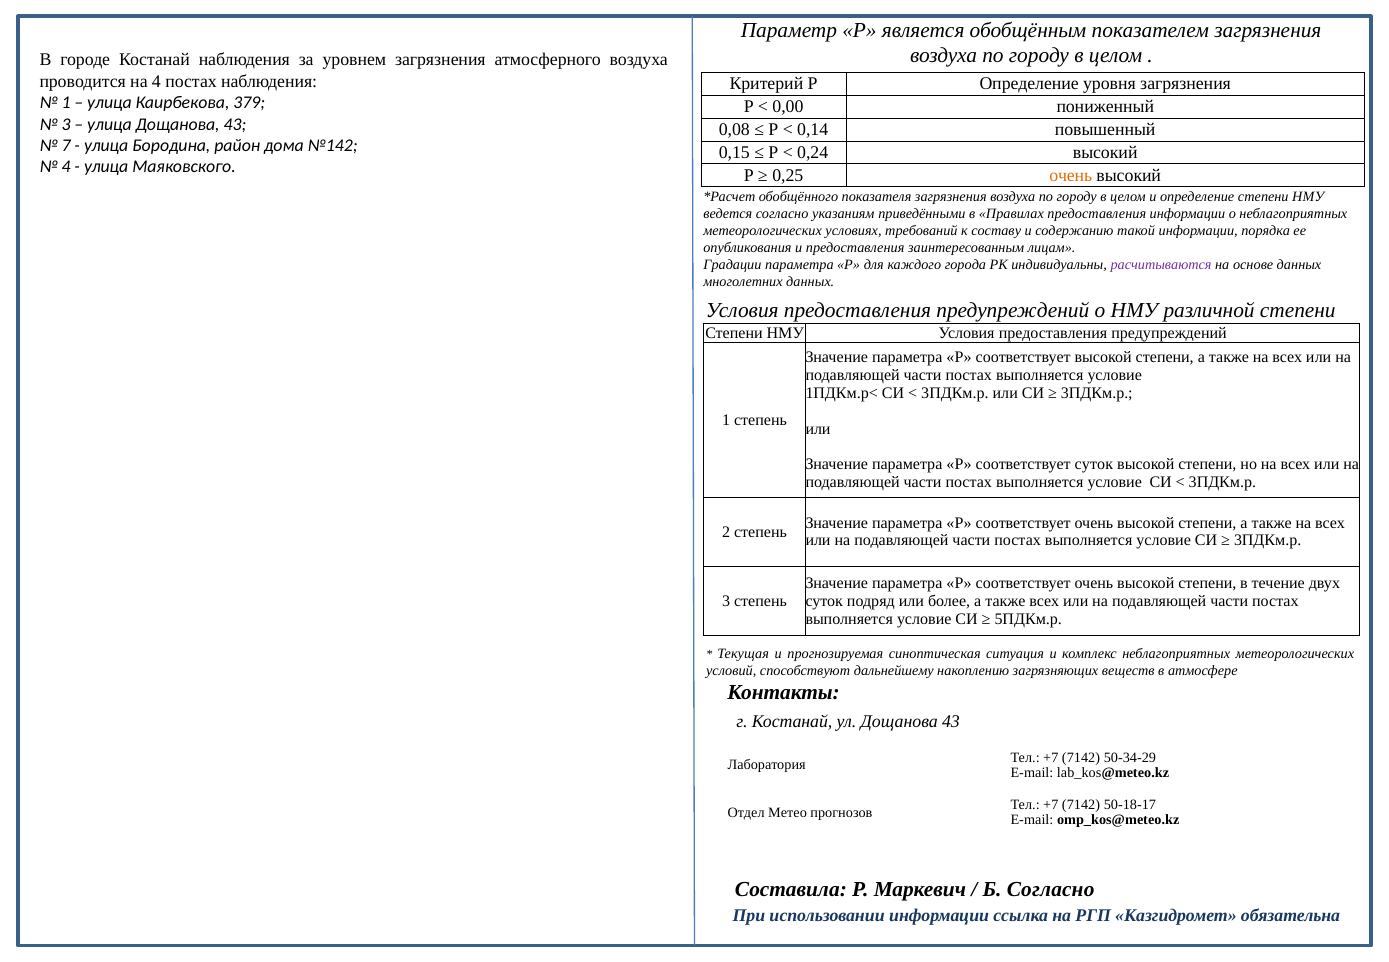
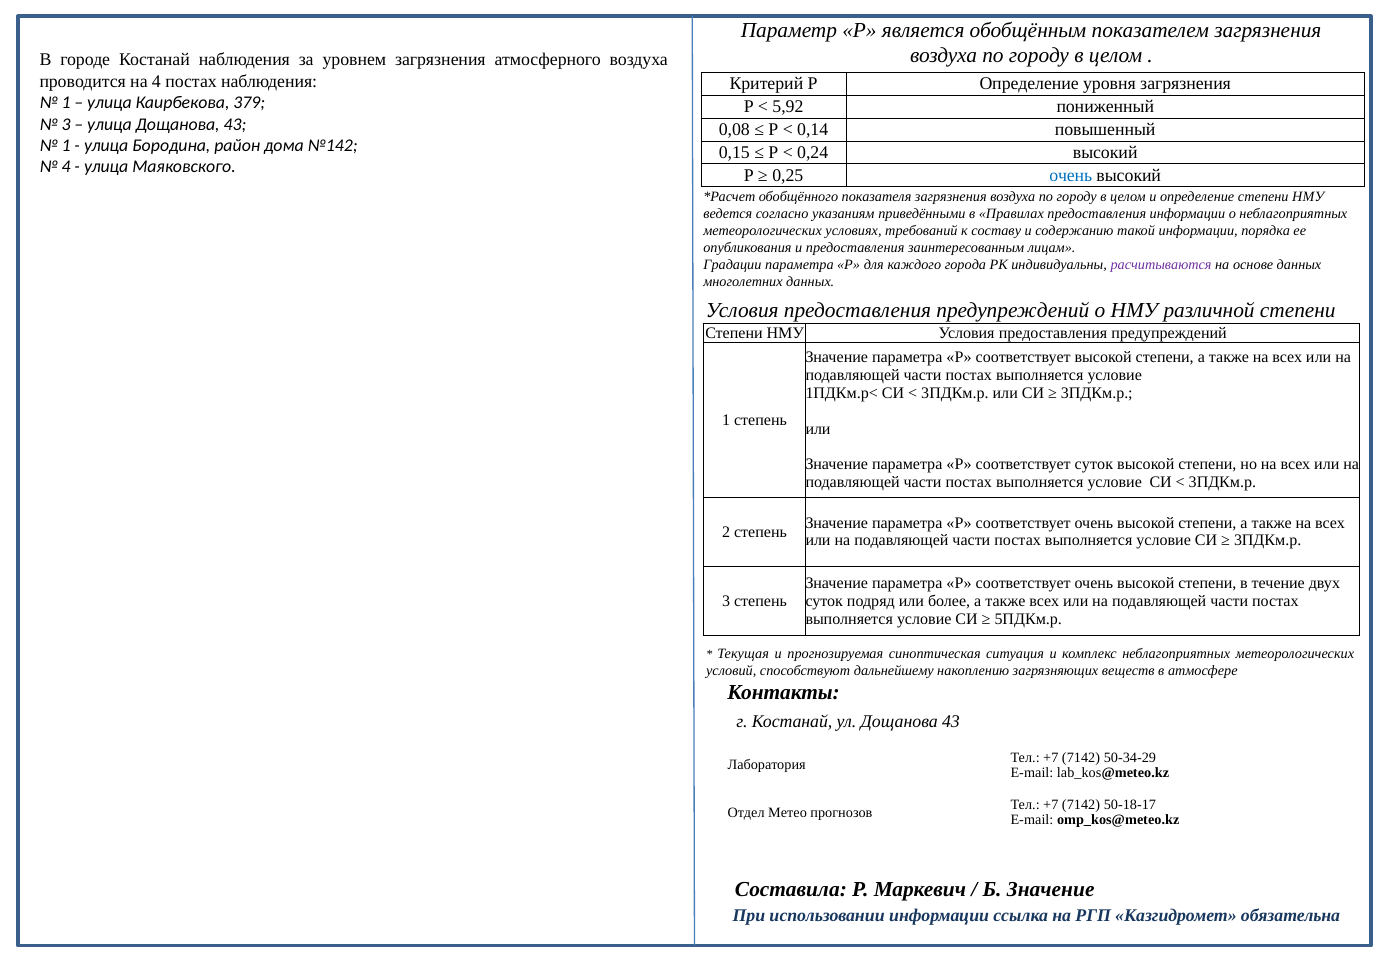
0,00: 0,00 -> 5,92
7 at (66, 146): 7 -> 1
очень at (1071, 175) colour: orange -> blue
Б Согласно: Согласно -> Значение
